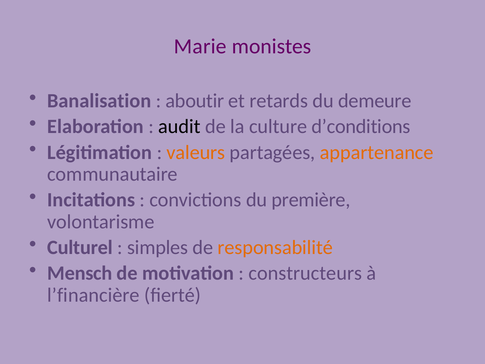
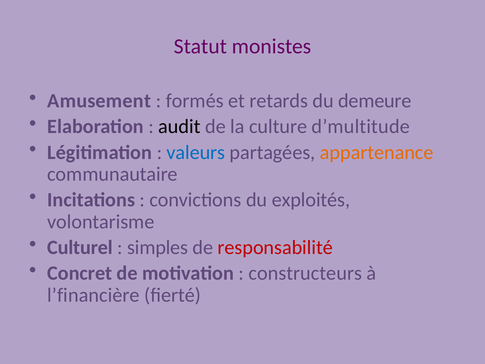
Marie: Marie -> Statut
Banalisation: Banalisation -> Amusement
aboutir: aboutir -> formés
d’conditions: d’conditions -> d’multitude
valeurs colour: orange -> blue
première: première -> exploités
responsabilité colour: orange -> red
Mensch: Mensch -> Concret
